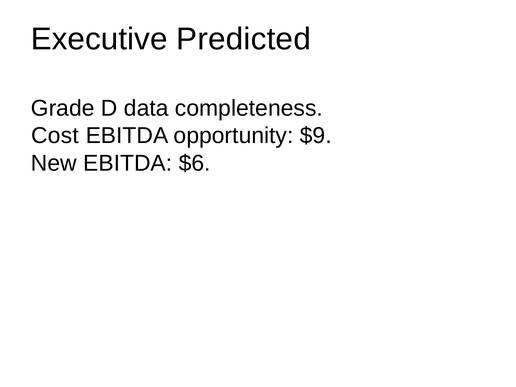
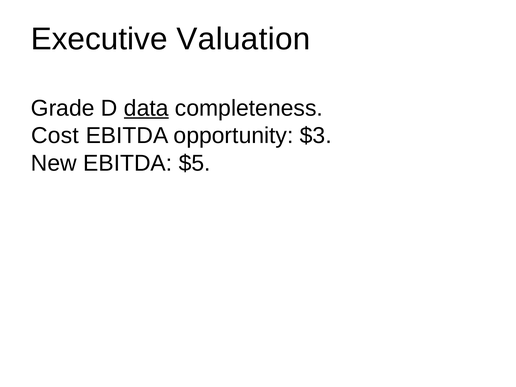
Predicted: Predicted -> Valuation
data underline: none -> present
$9: $9 -> $3
$6: $6 -> $5
